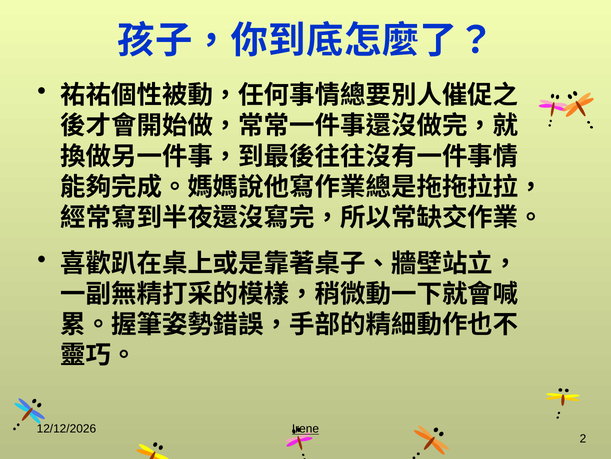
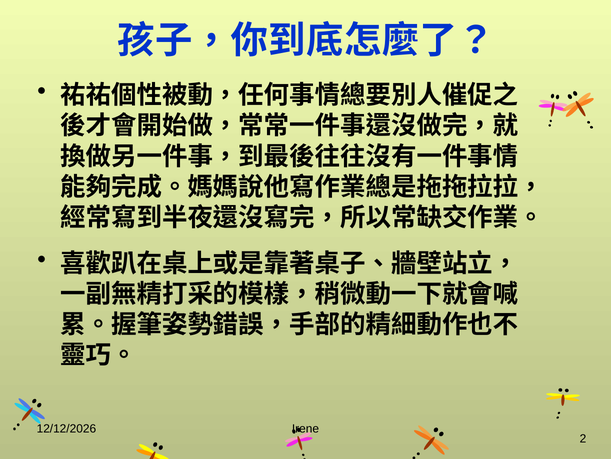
Irene underline: present -> none
